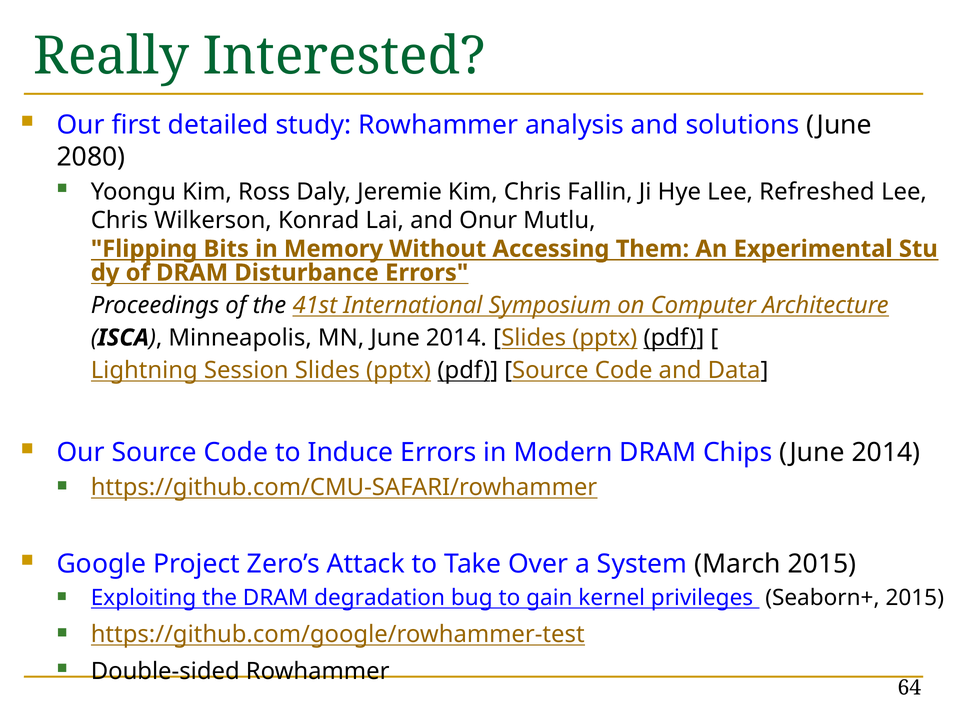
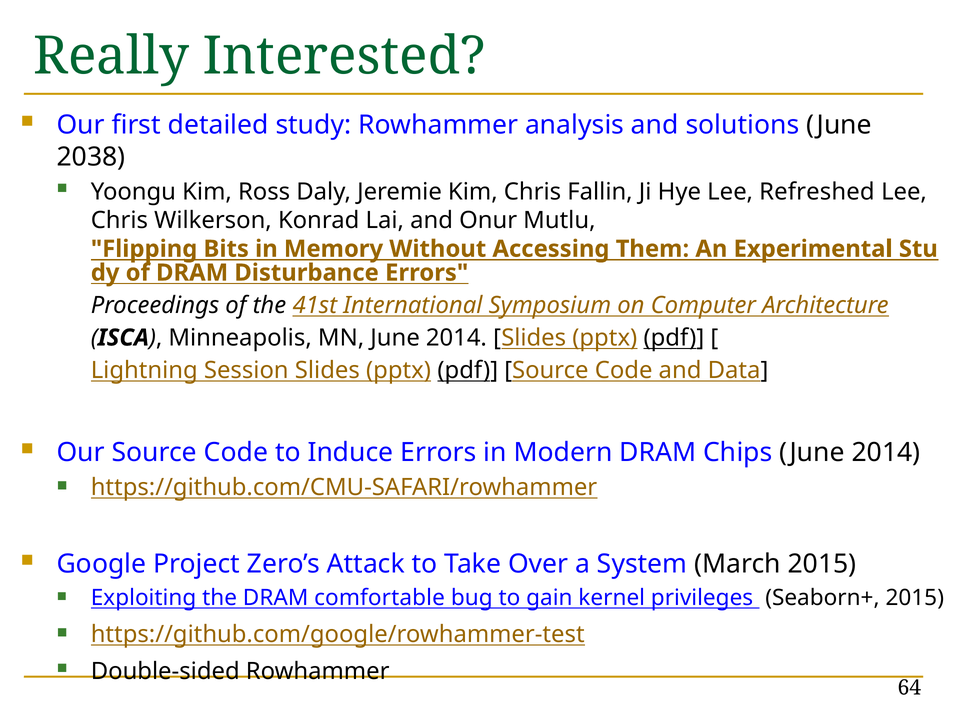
2080: 2080 -> 2038
degradation: degradation -> comfortable
